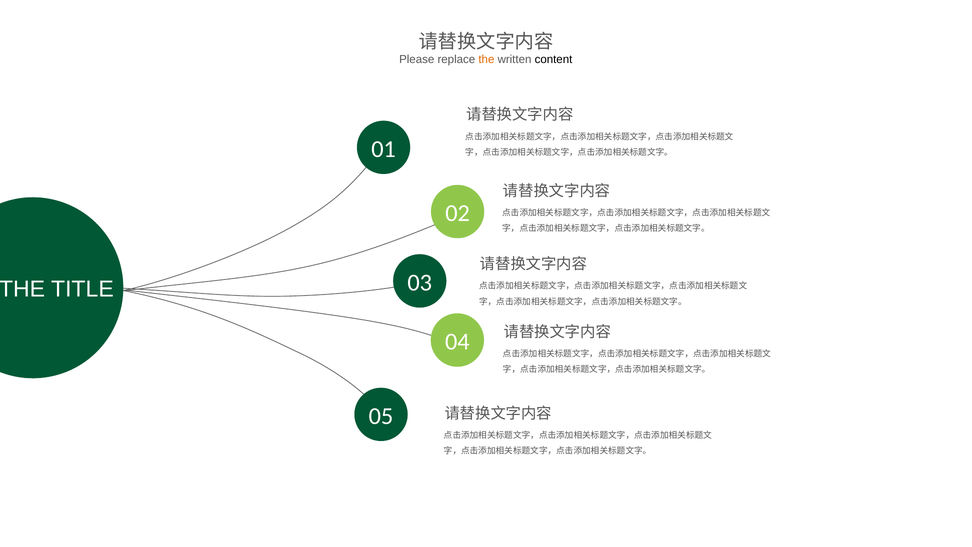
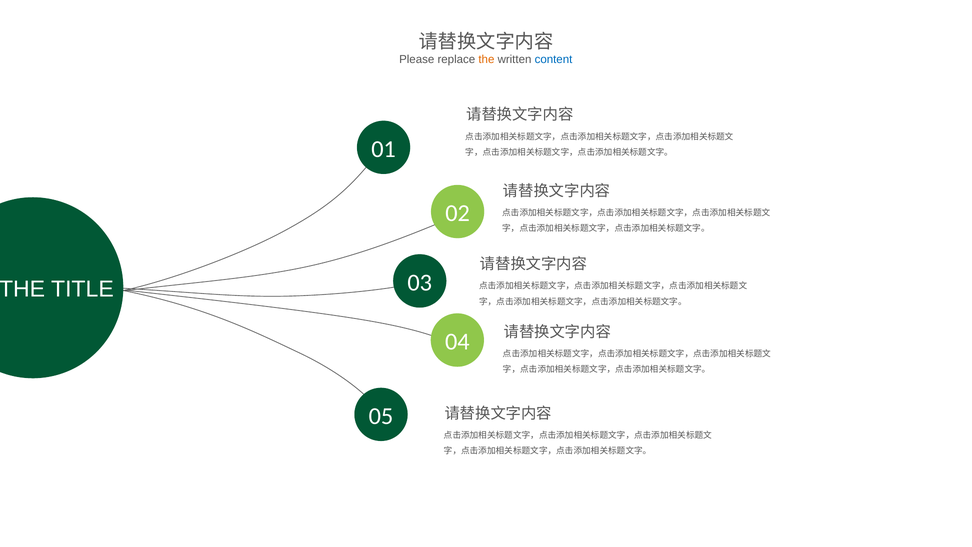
content colour: black -> blue
